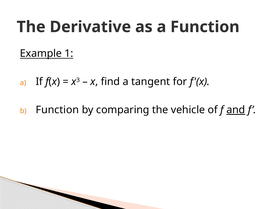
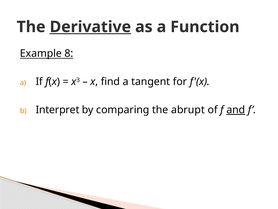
Derivative underline: none -> present
1: 1 -> 8
Function at (57, 110): Function -> Interpret
vehicle: vehicle -> abrupt
